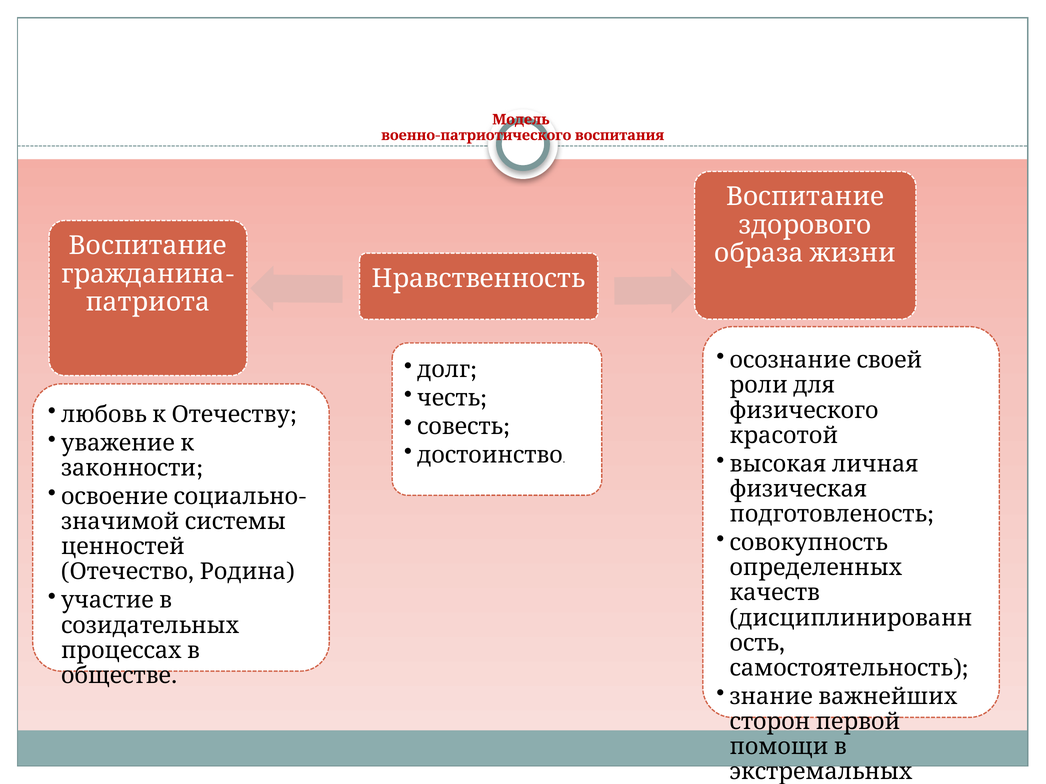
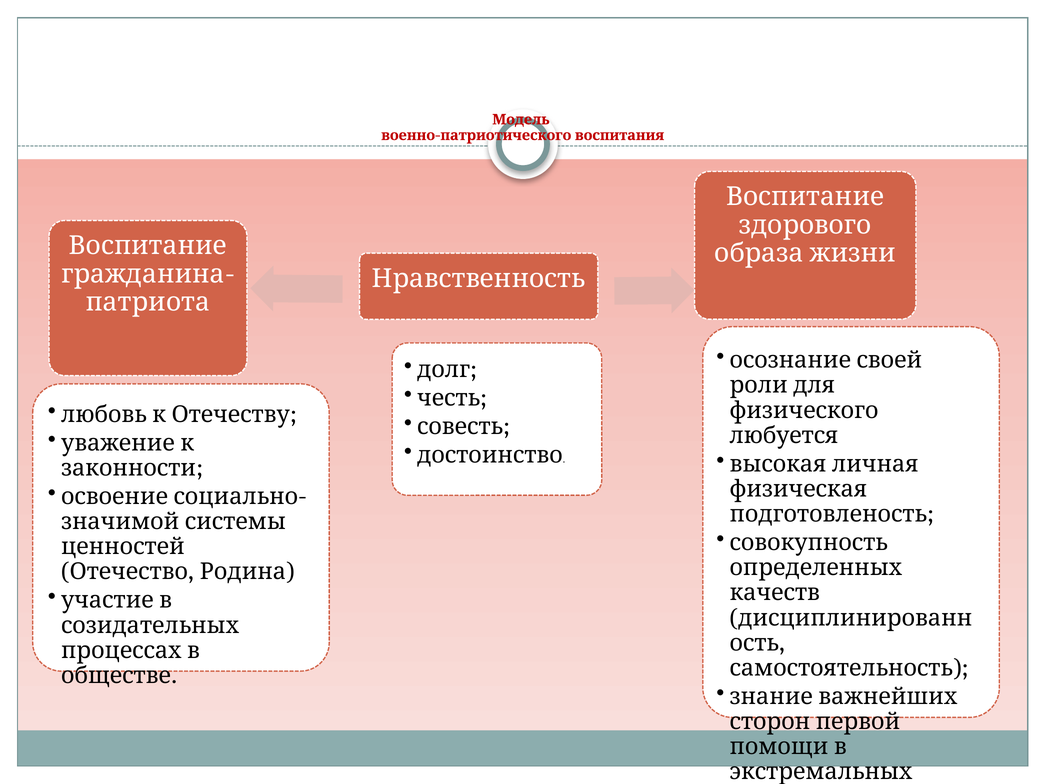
красотой: красотой -> любуется
